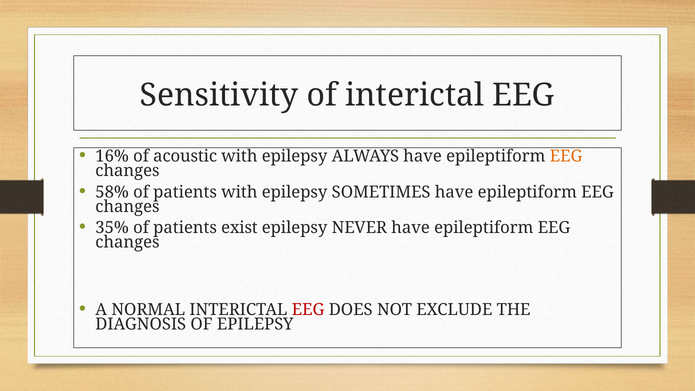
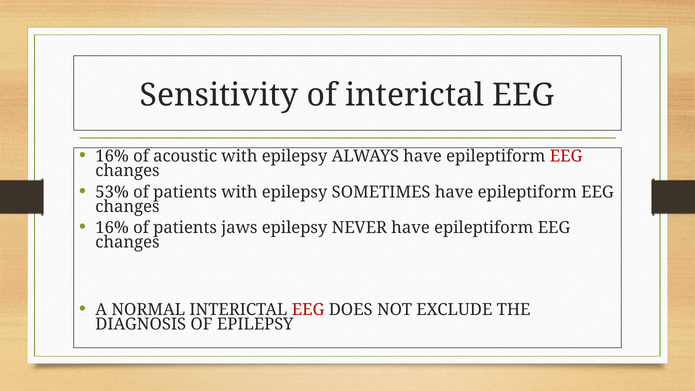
EEG at (566, 156) colour: orange -> red
58%: 58% -> 53%
35% at (112, 228): 35% -> 16%
exist: exist -> jaws
